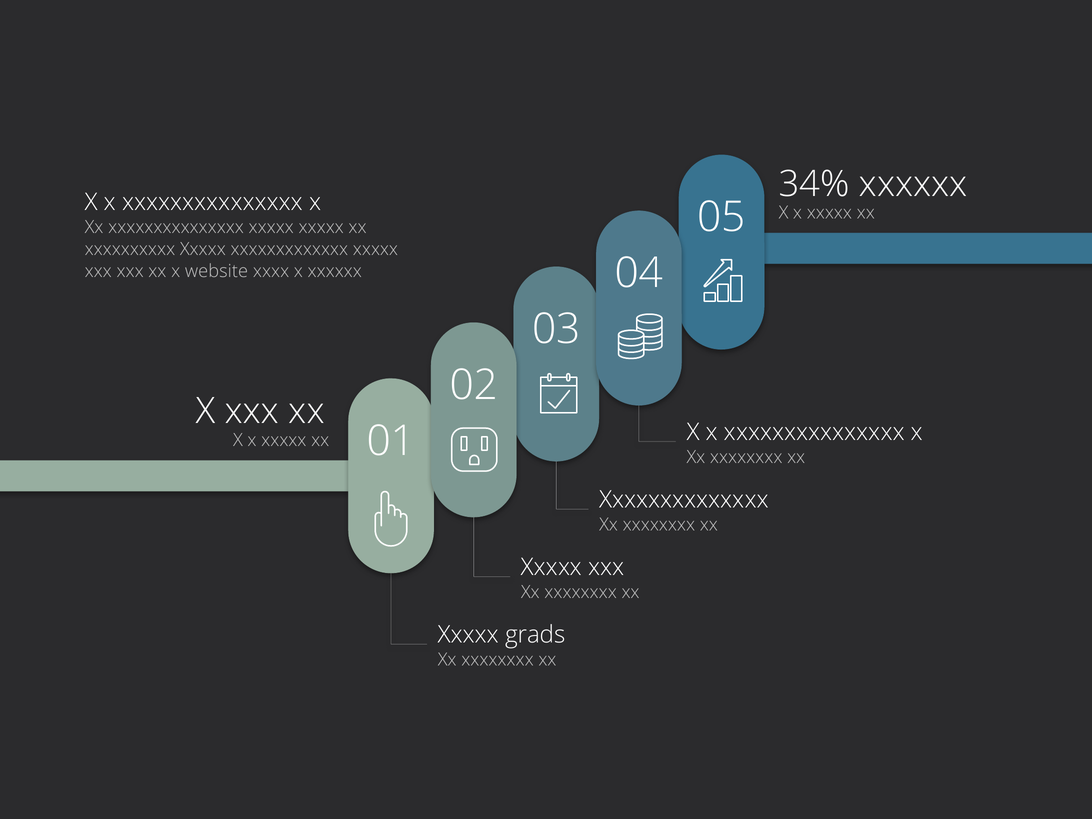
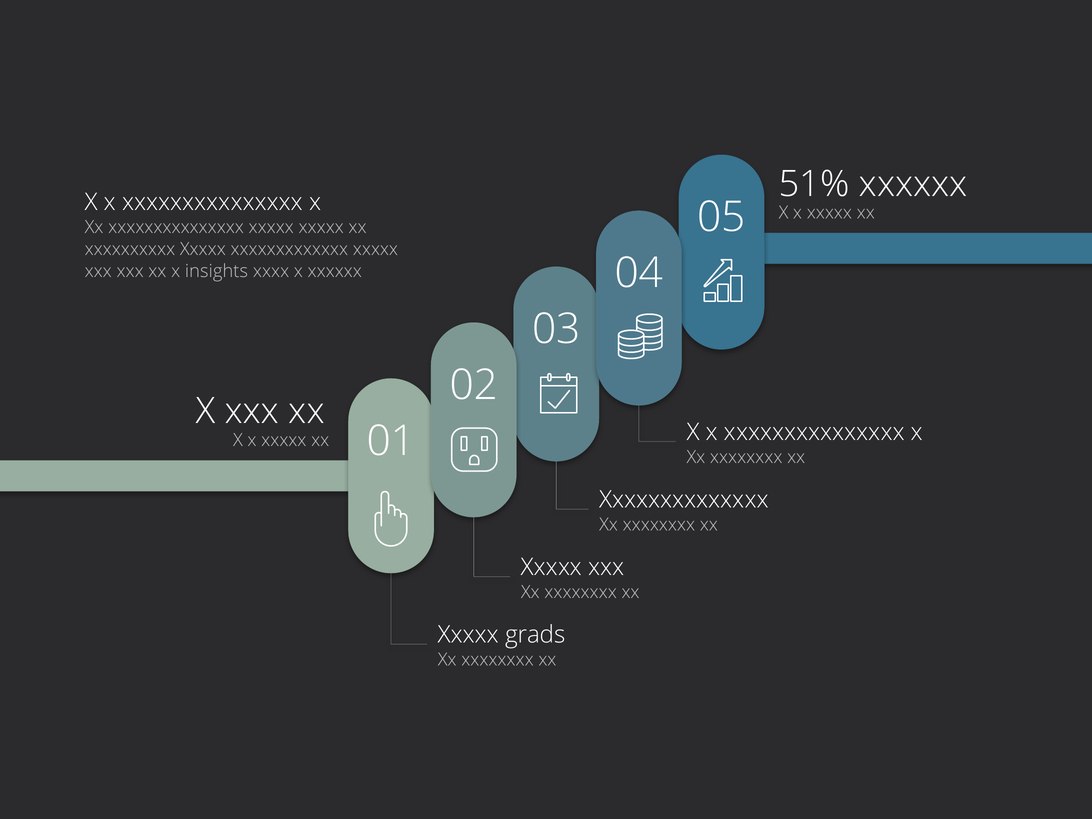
34%: 34% -> 51%
website: website -> insights
